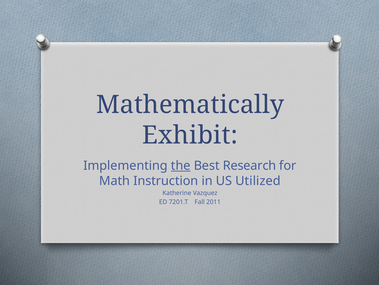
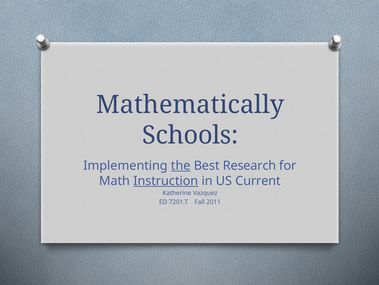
Exhibit: Exhibit -> Schools
Instruction underline: none -> present
Utilized: Utilized -> Current
